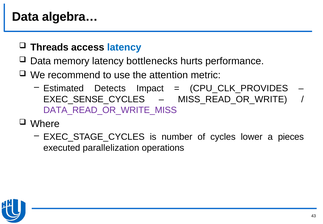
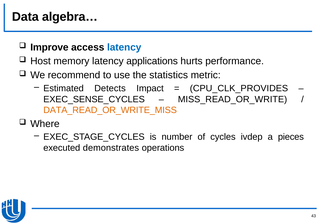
Threads: Threads -> Improve
Data at (41, 61): Data -> Host
bottlenecks: bottlenecks -> applications
attention: attention -> statistics
DATA_READ_OR_WRITE_MISS colour: purple -> orange
lower: lower -> ivdep
parallelization: parallelization -> demonstrates
